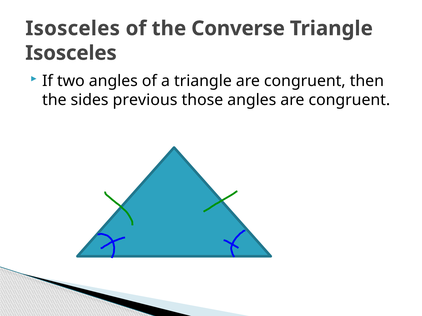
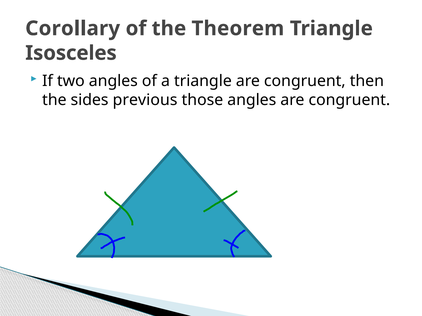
Isosceles at (73, 28): Isosceles -> Corollary
Converse: Converse -> Theorem
